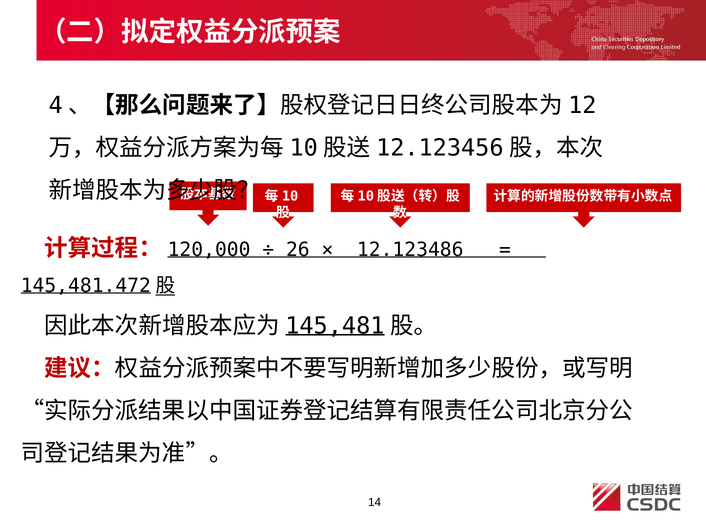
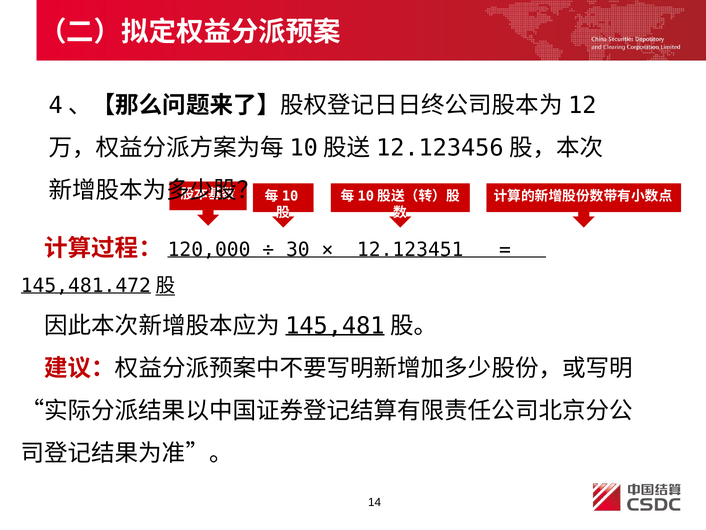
26: 26 -> 30
12.123486: 12.123486 -> 12.123451
